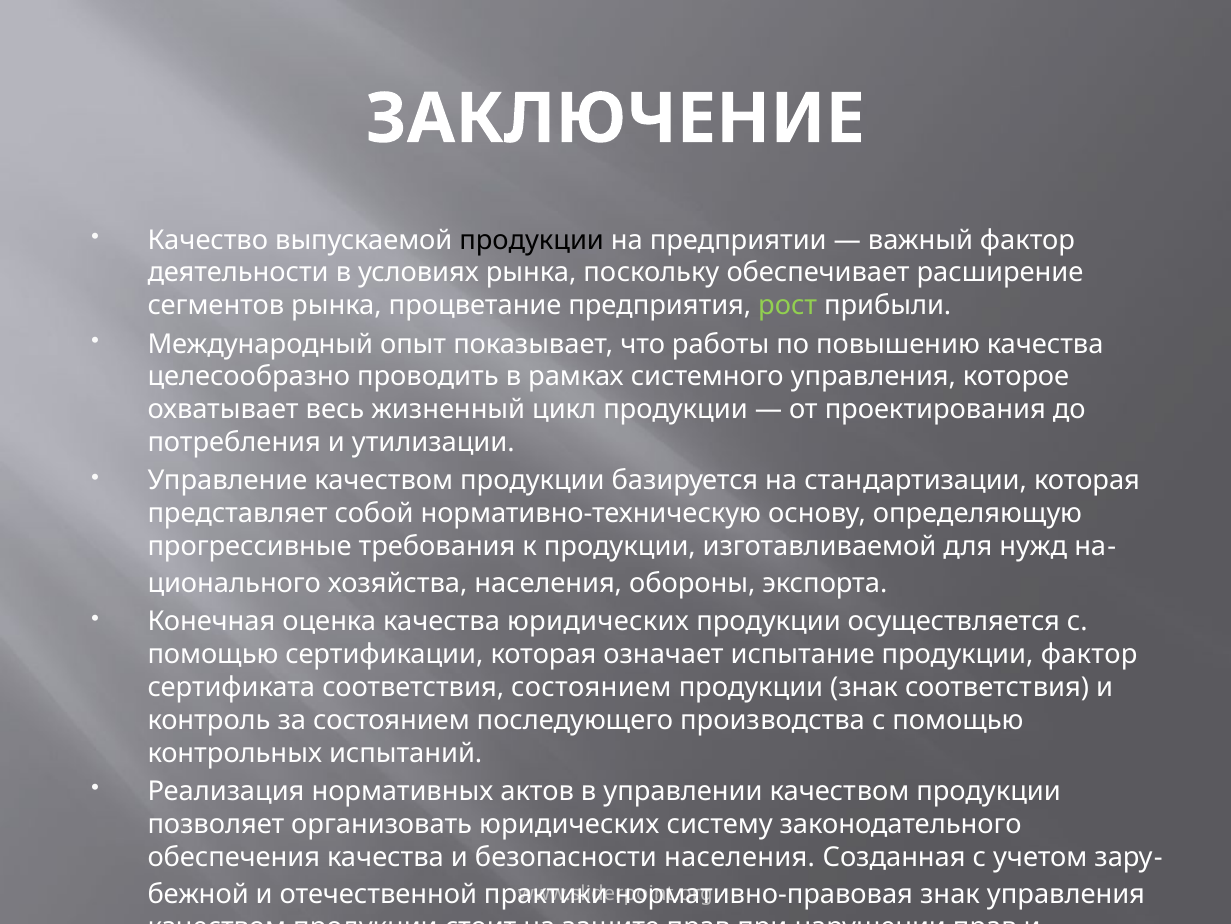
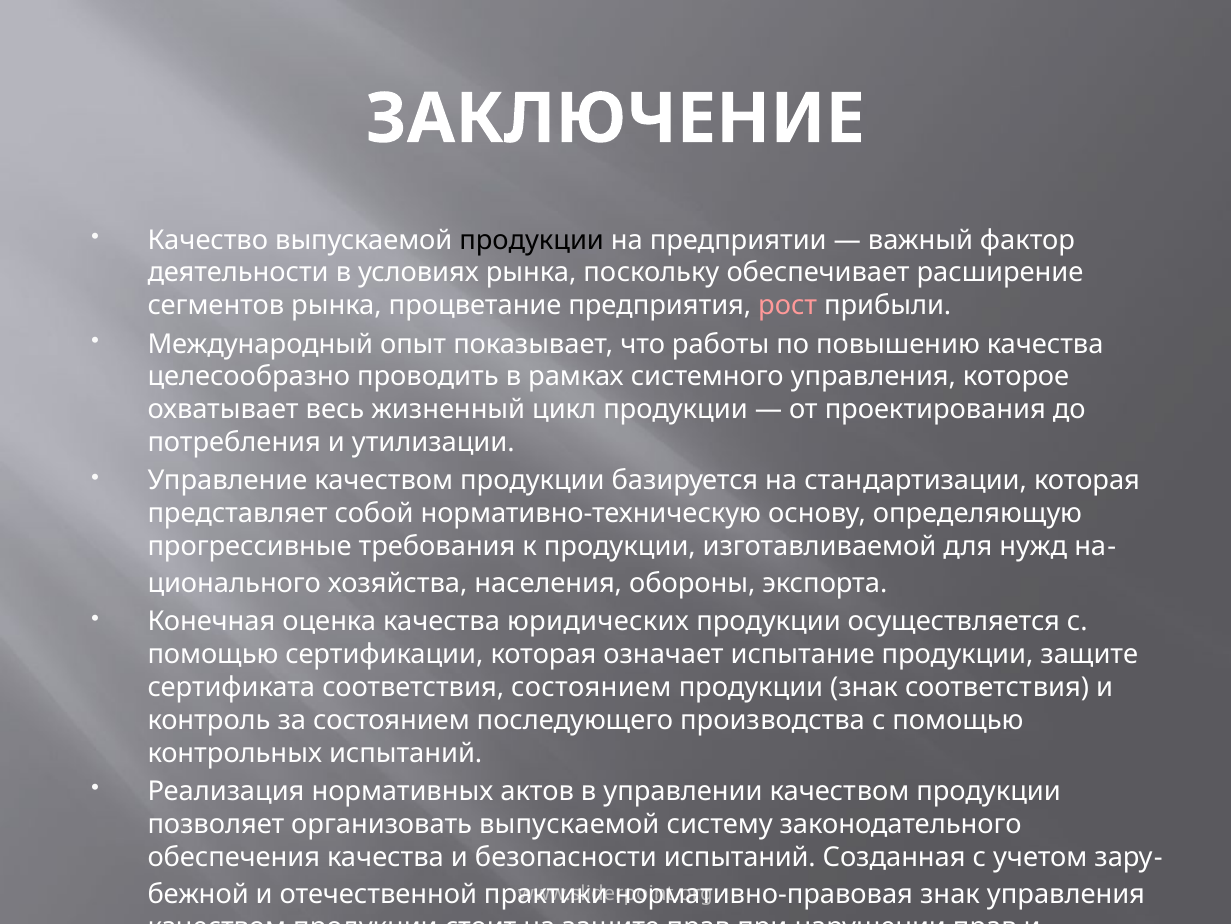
рост colour: light green -> pink
продукции фактор: фактор -> защите
организовать юридических: юридических -> выпускаемой
безопасности населения: населения -> испытаний
